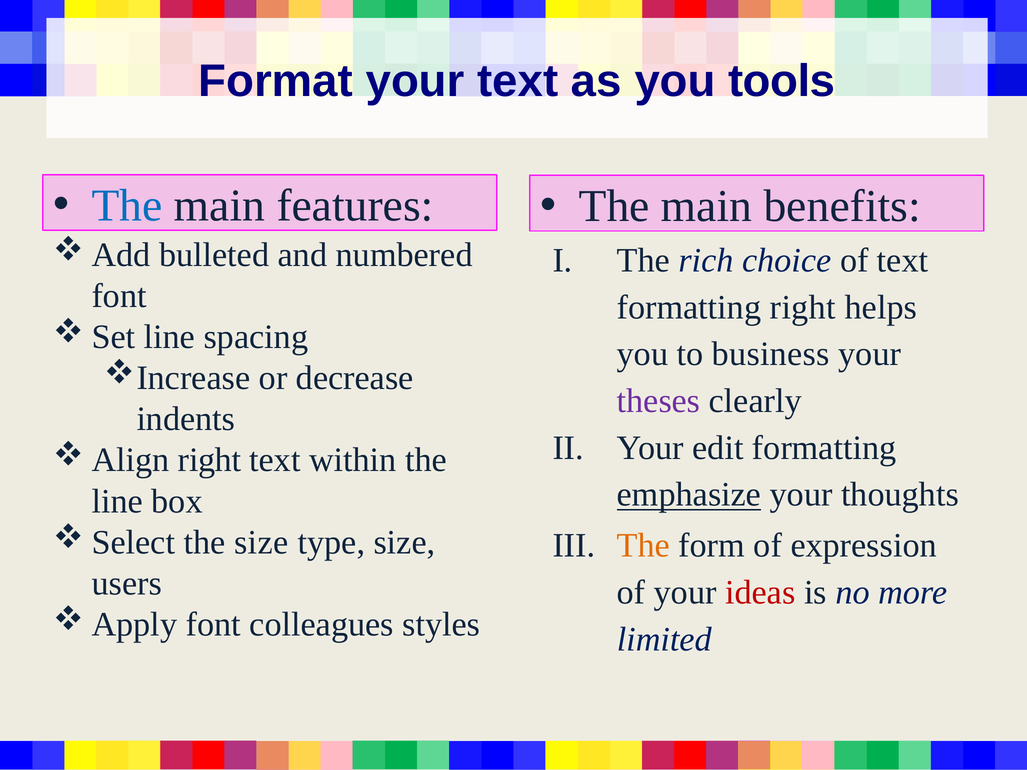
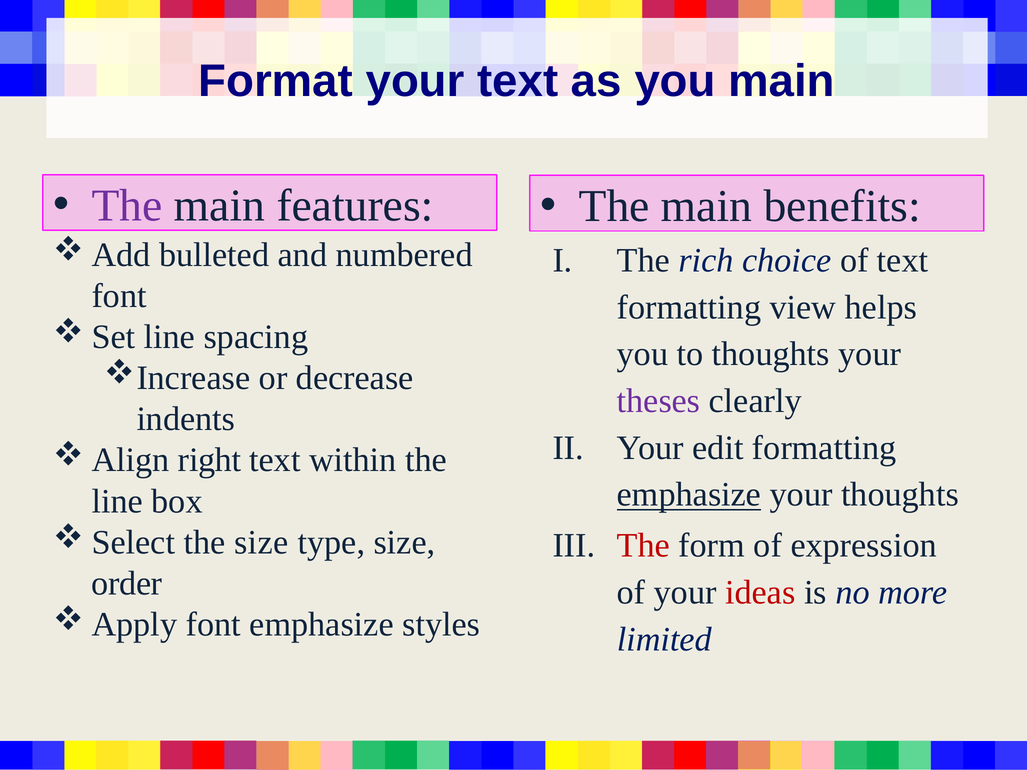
you tools: tools -> main
The at (127, 206) colour: blue -> purple
formatting right: right -> view
to business: business -> thoughts
The at (643, 546) colour: orange -> red
users: users -> order
font colleagues: colleagues -> emphasize
